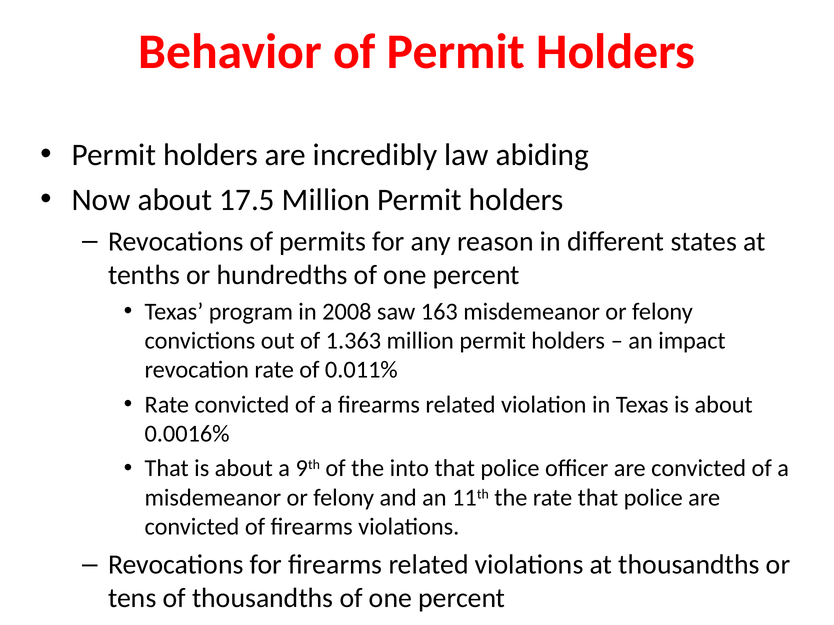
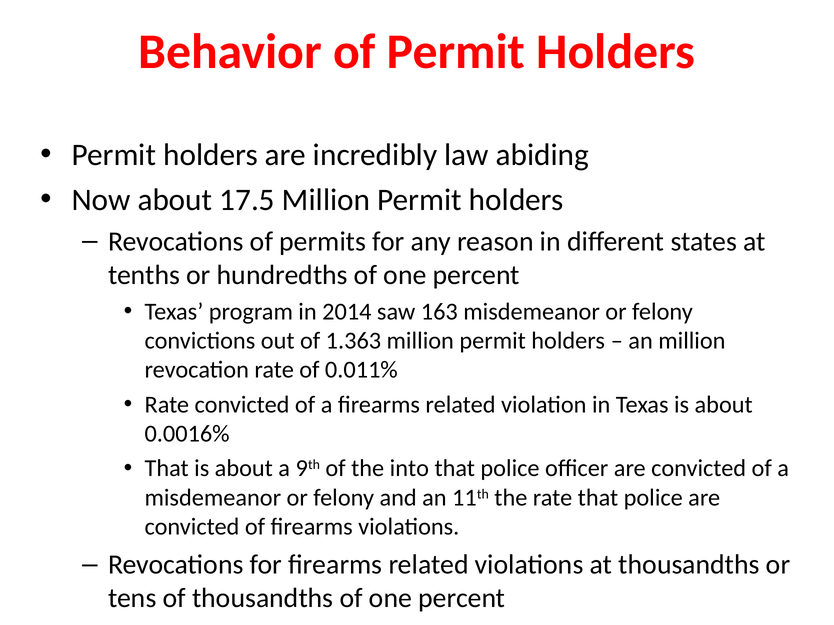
2008: 2008 -> 2014
an impact: impact -> million
